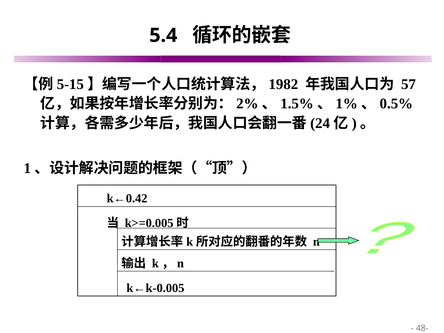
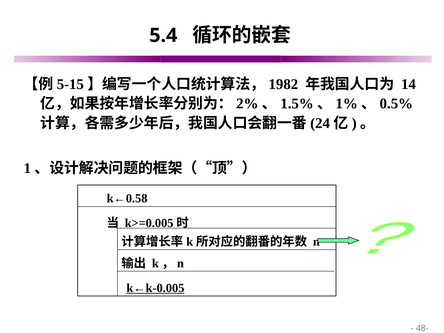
57: 57 -> 14
k←0.42: k←0.42 -> k←0.58
k←k-0.005 underline: none -> present
